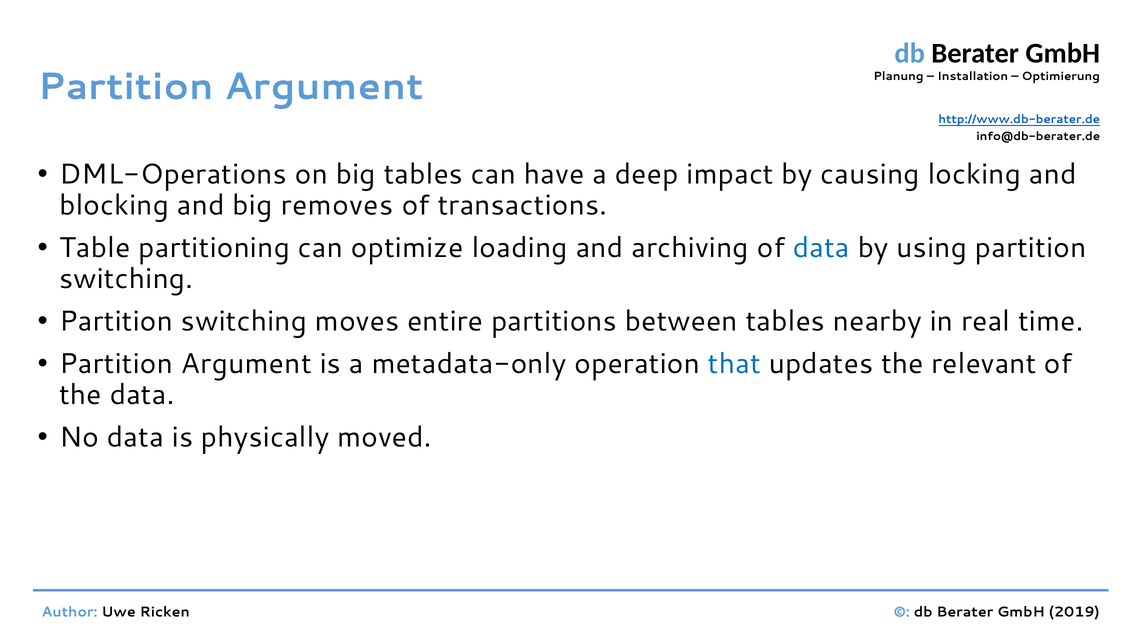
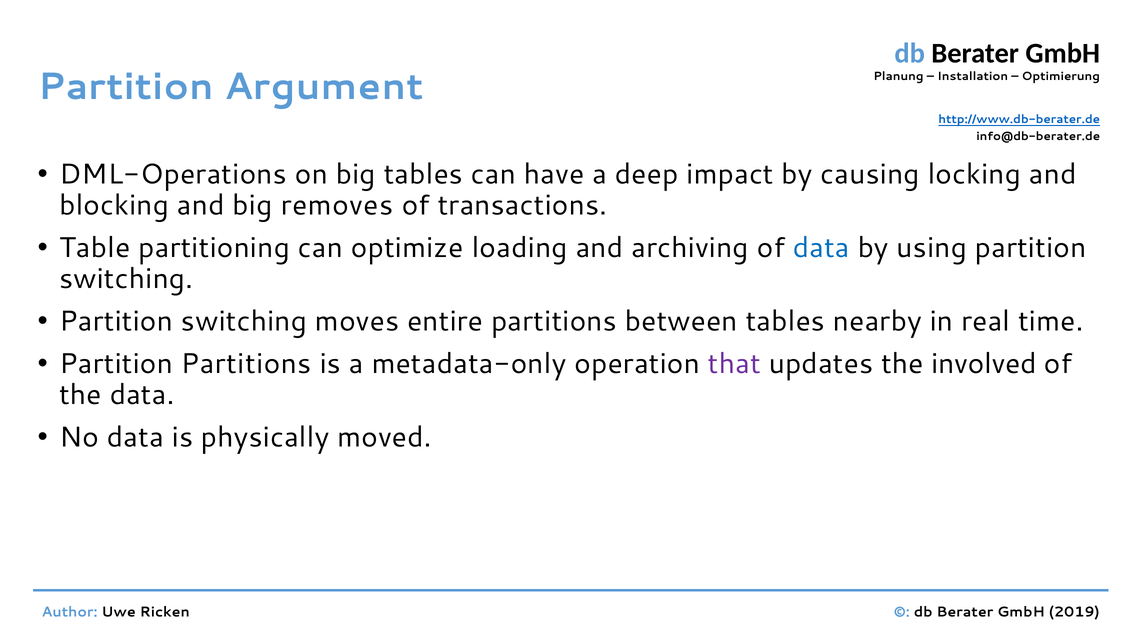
Argument at (246, 364): Argument -> Partitions
that colour: blue -> purple
relevant: relevant -> involved
